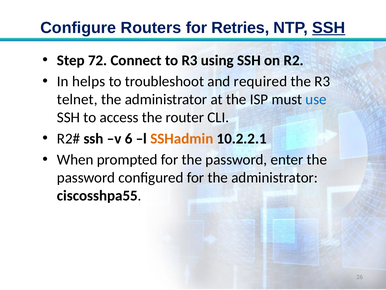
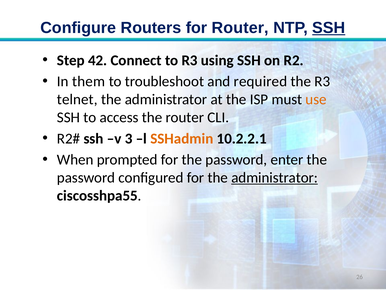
for Retries: Retries -> Router
72: 72 -> 42
helps: helps -> them
use colour: blue -> orange
6: 6 -> 3
administrator at (275, 177) underline: none -> present
